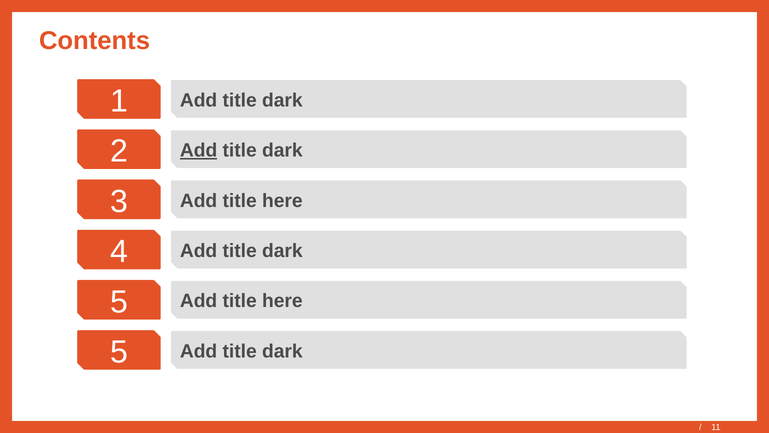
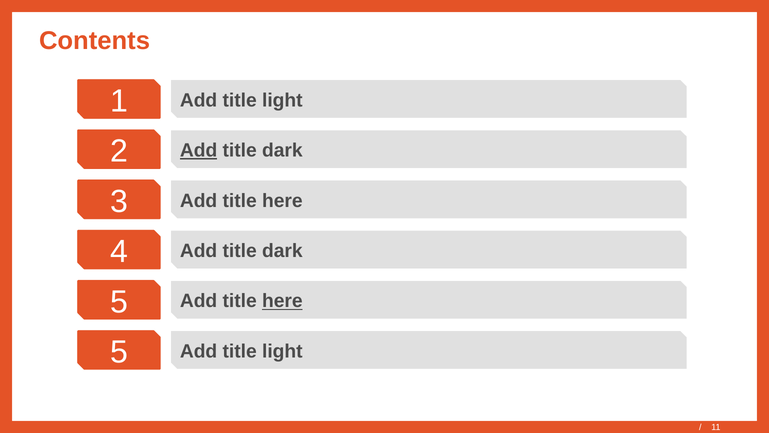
1 Add title dark: dark -> light
here at (282, 301) underline: none -> present
5 Add title dark: dark -> light
